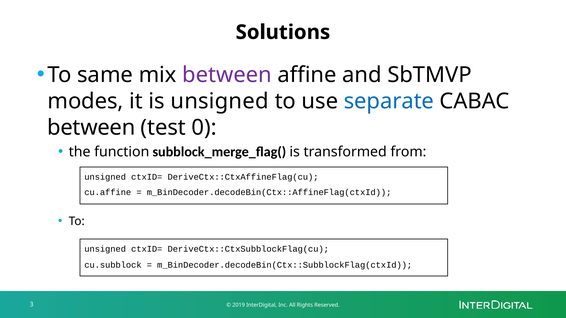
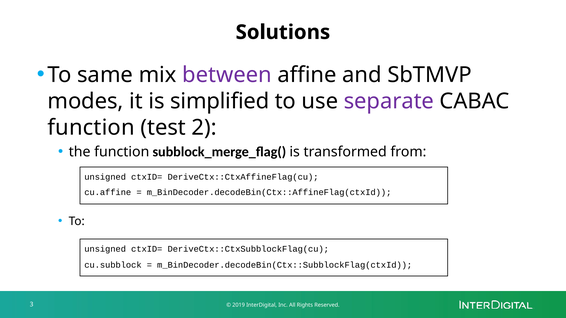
is unsigned: unsigned -> simplified
separate colour: blue -> purple
between at (91, 128): between -> function
0: 0 -> 2
